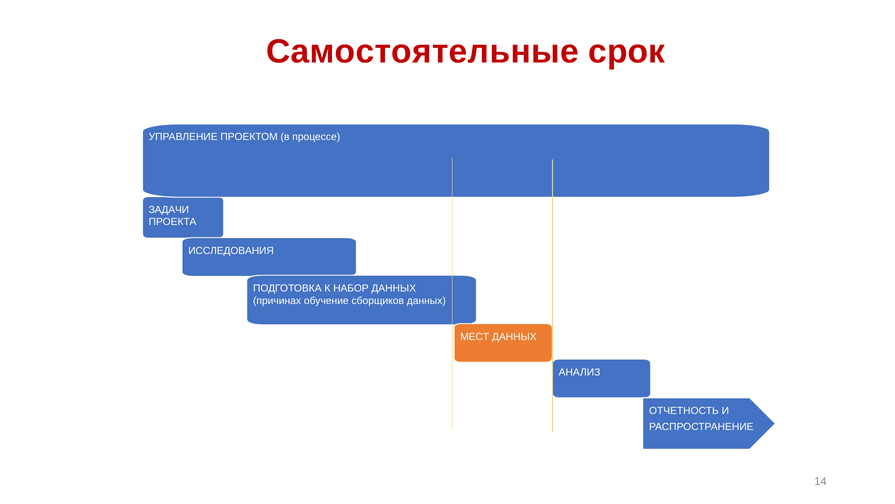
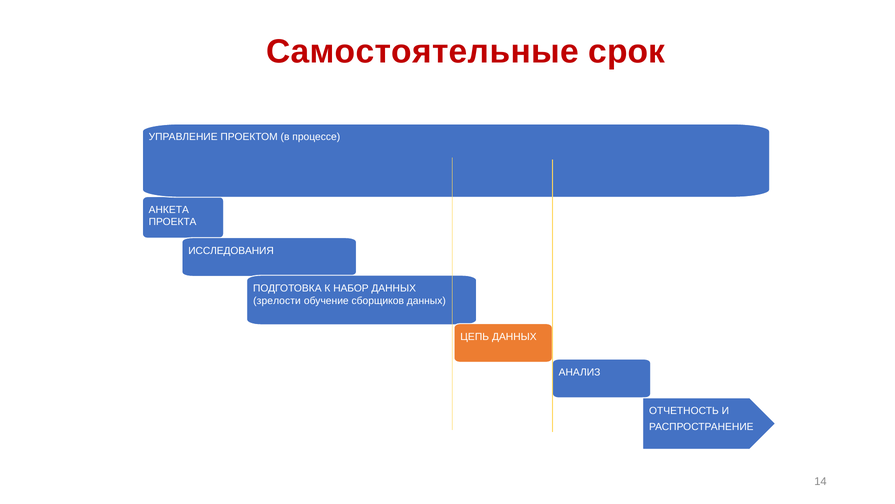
ЗАДАЧИ: ЗАДАЧИ -> АНКЕТА
причинах: причинах -> зрелости
МЕСТ: МЕСТ -> ЦЕПЬ
